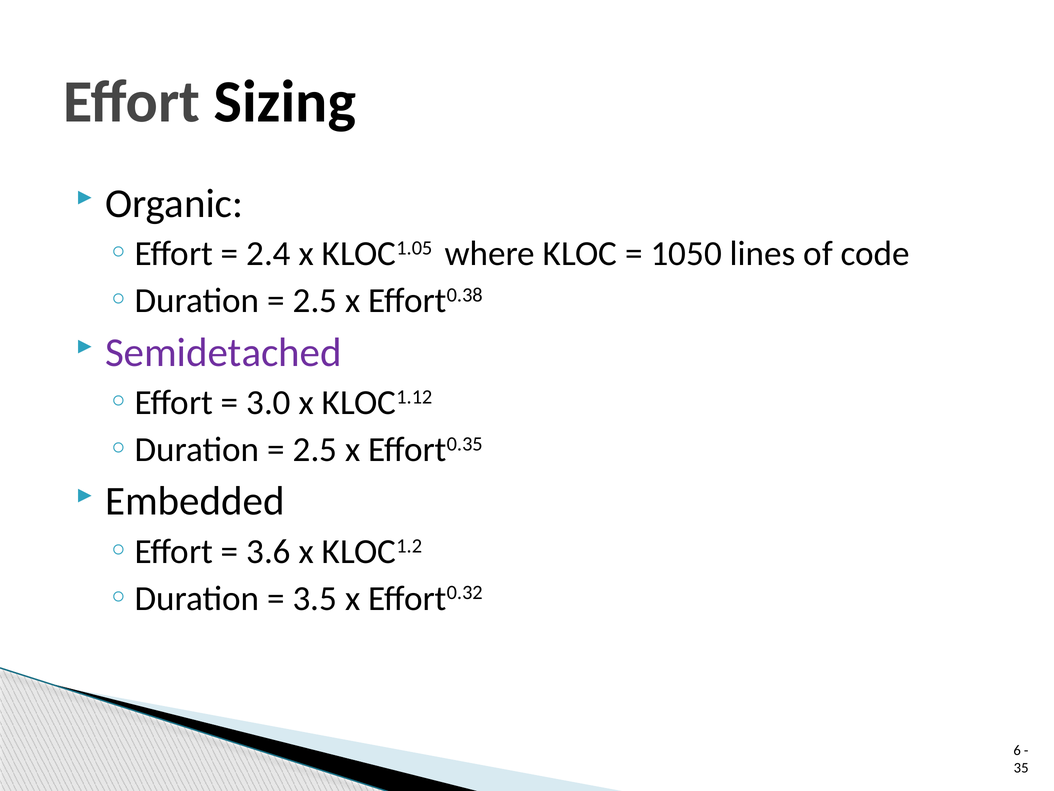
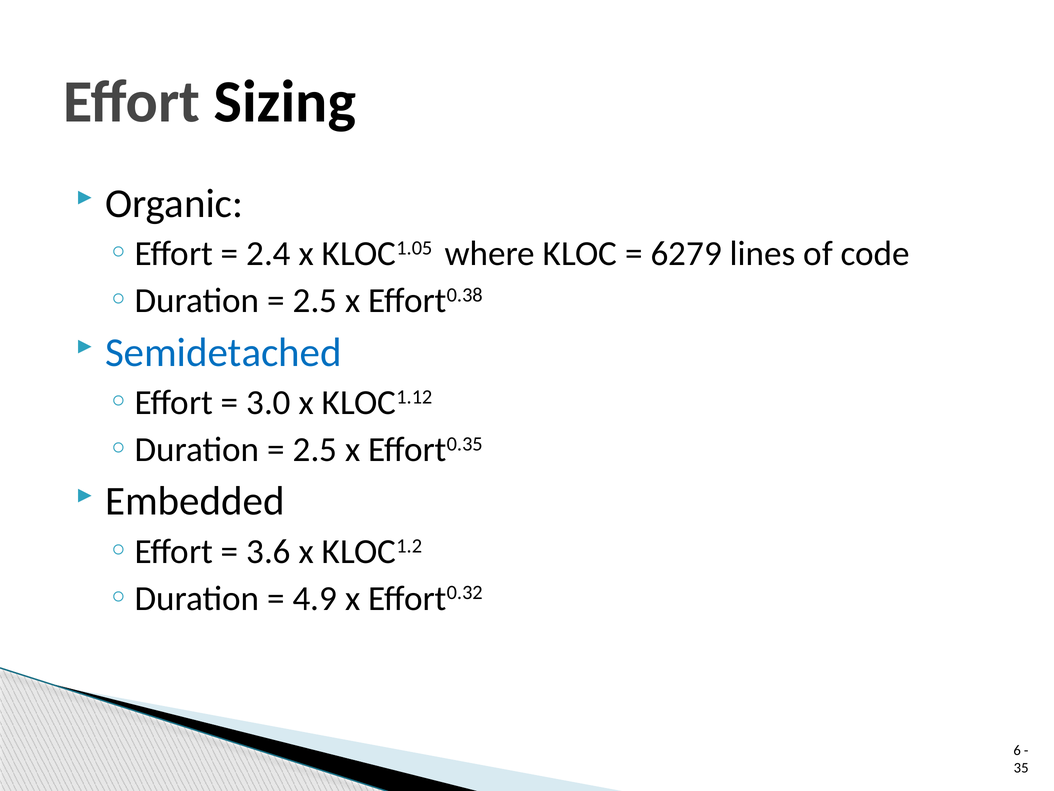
1050: 1050 -> 6279
Semidetached colour: purple -> blue
3.5: 3.5 -> 4.9
